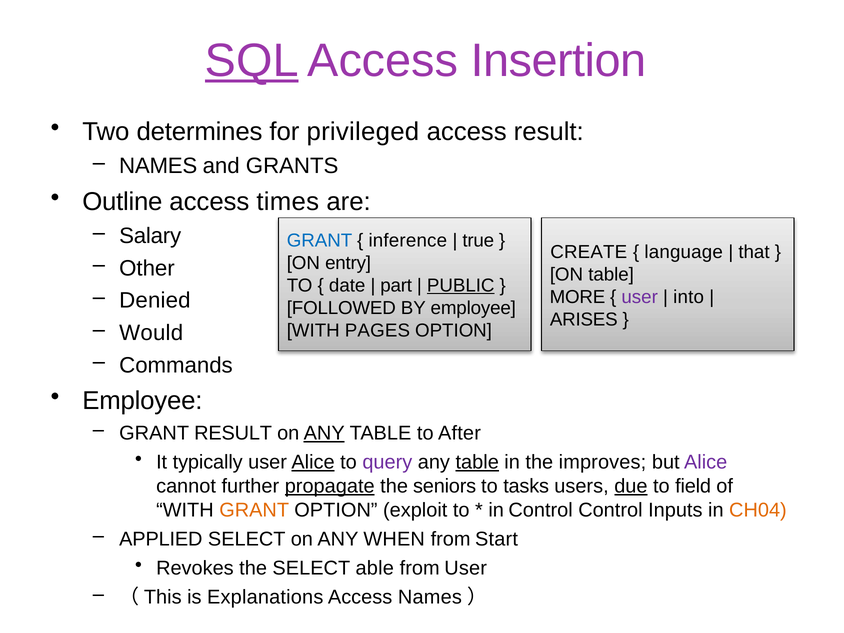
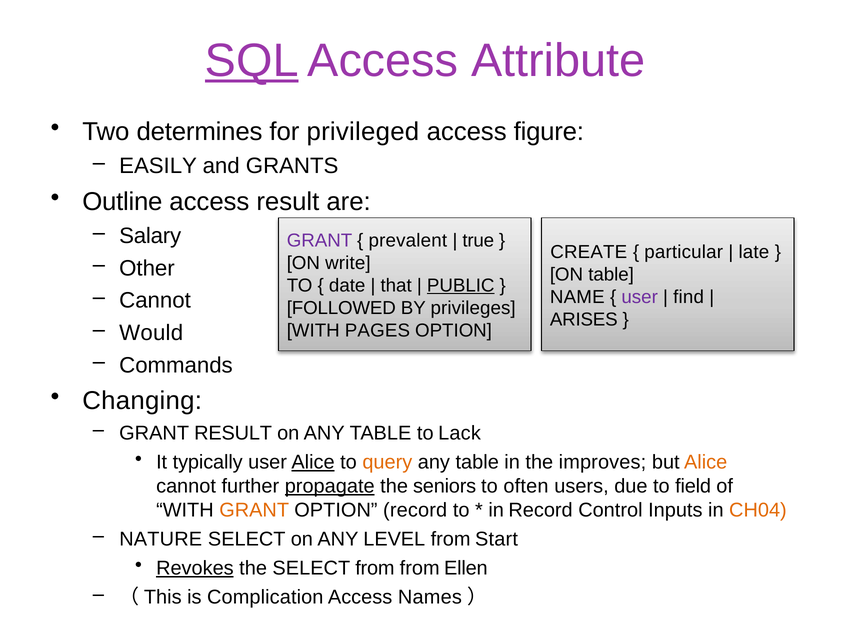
Insertion: Insertion -> Attribute
access result: result -> figure
NAMES at (158, 166): NAMES -> EASILY
access times: times -> result
GRANT at (320, 241) colour: blue -> purple
inference: inference -> prevalent
language: language -> particular
that: that -> late
entry: entry -> write
part: part -> that
MORE: MORE -> NAME
into: into -> find
Denied at (155, 301): Denied -> Cannot
BY employee: employee -> privileges
Employee at (142, 401): Employee -> Changing
ANY at (324, 433) underline: present -> none
After: After -> Lack
query colour: purple -> orange
table at (477, 462) underline: present -> none
Alice at (706, 462) colour: purple -> orange
tasks: tasks -> often
due underline: present -> none
OPTION exploit: exploit -> record
in Control: Control -> Record
APPLIED: APPLIED -> NATURE
WHEN: WHEN -> LEVEL
Revokes underline: none -> present
SELECT able: able -> from
from User: User -> Ellen
Explanations: Explanations -> Complication
